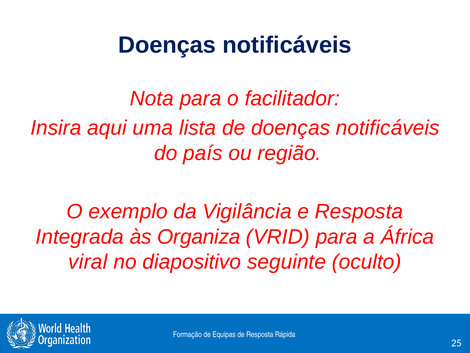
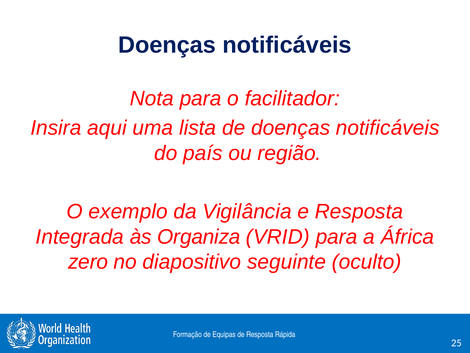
viral: viral -> zero
